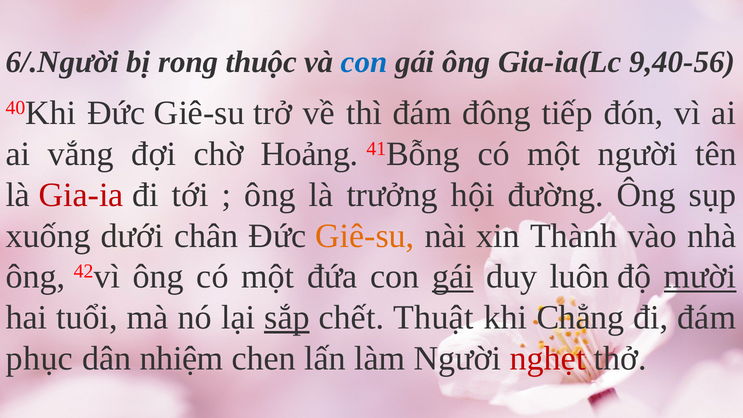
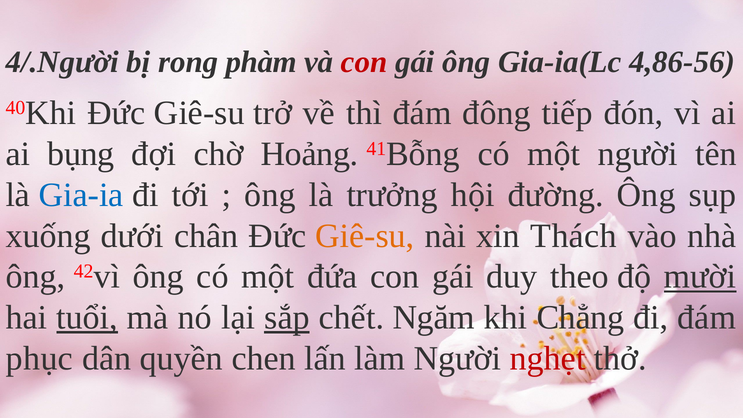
6/.Người: 6/.Người -> 4/.Người
thuộc: thuộc -> phàm
con at (364, 62) colour: blue -> red
9,40-56: 9,40-56 -> 4,86-56
vắng: vắng -> bụng
Gia-ia colour: red -> blue
Thành: Thành -> Thách
gái at (453, 277) underline: present -> none
luôn: luôn -> theo
tuổi underline: none -> present
Thuật: Thuật -> Ngăm
nhiệm: nhiệm -> quyền
